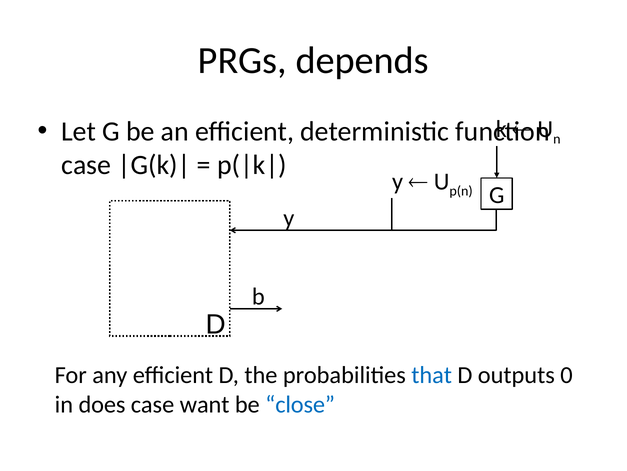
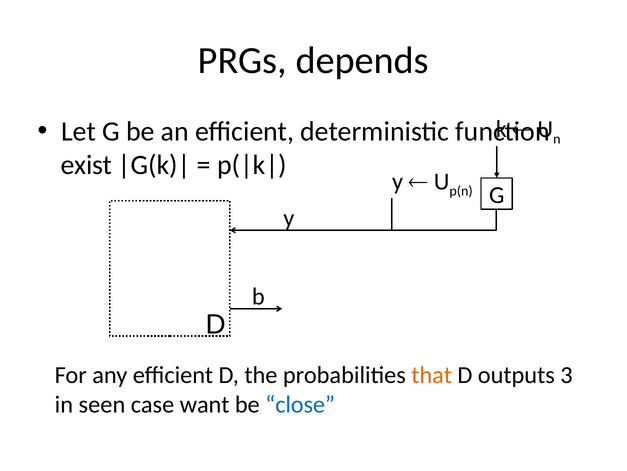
case at (86, 165): case -> exist
that colour: blue -> orange
0: 0 -> 3
does: does -> seen
